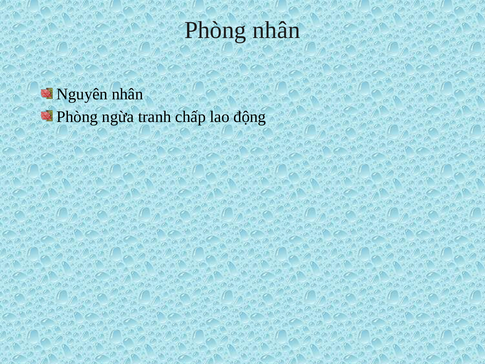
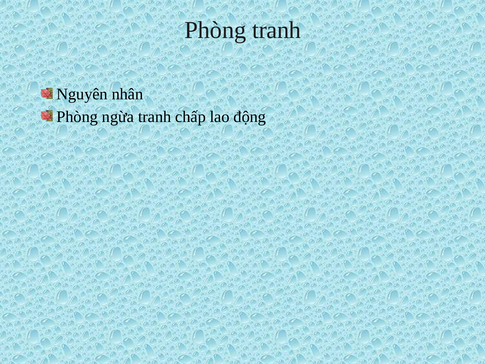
Phòng nhân: nhân -> tranh
